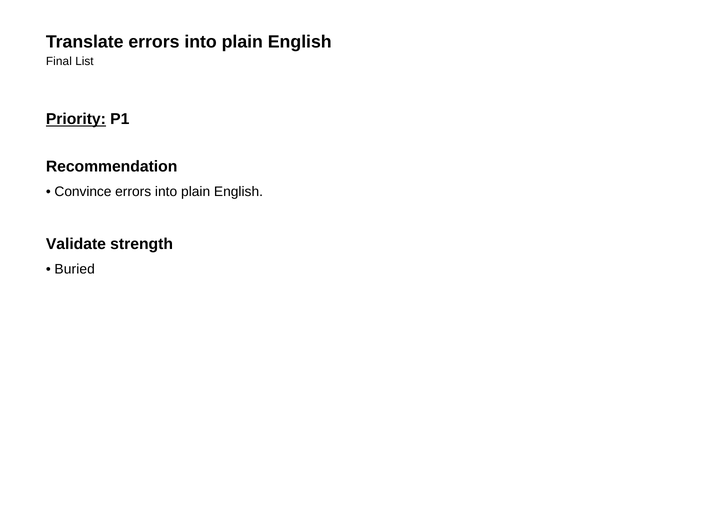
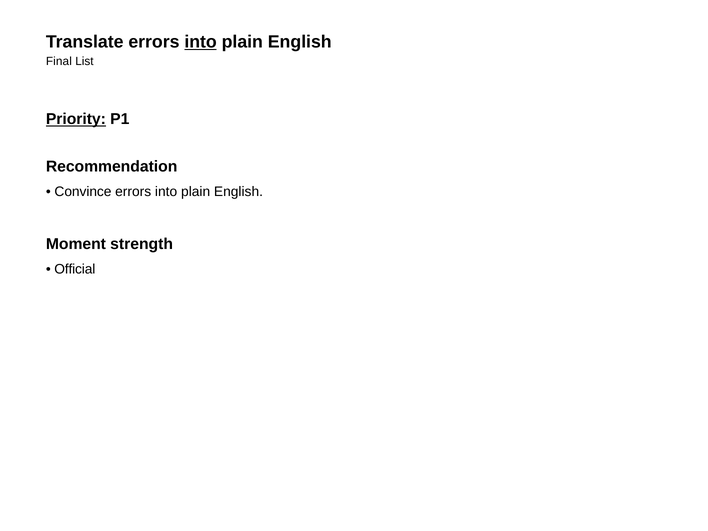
into at (201, 42) underline: none -> present
Validate: Validate -> Moment
Buried: Buried -> Official
